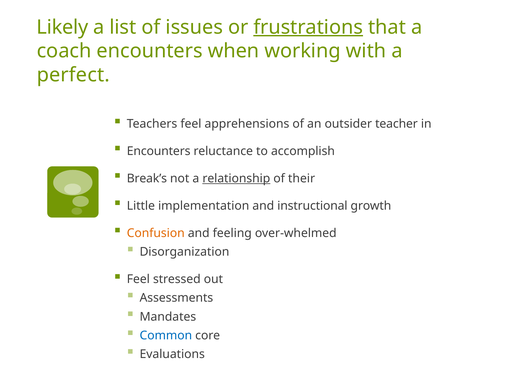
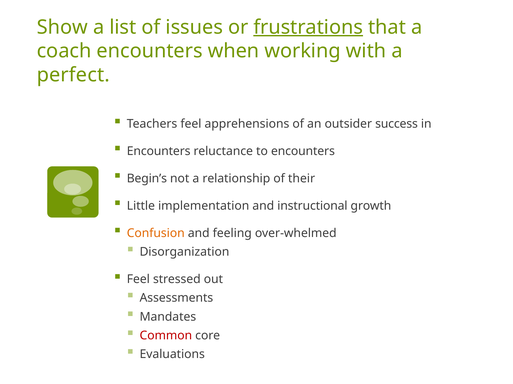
Likely: Likely -> Show
teacher: teacher -> success
to accomplish: accomplish -> encounters
Break’s: Break’s -> Begin’s
relationship underline: present -> none
Common colour: blue -> red
